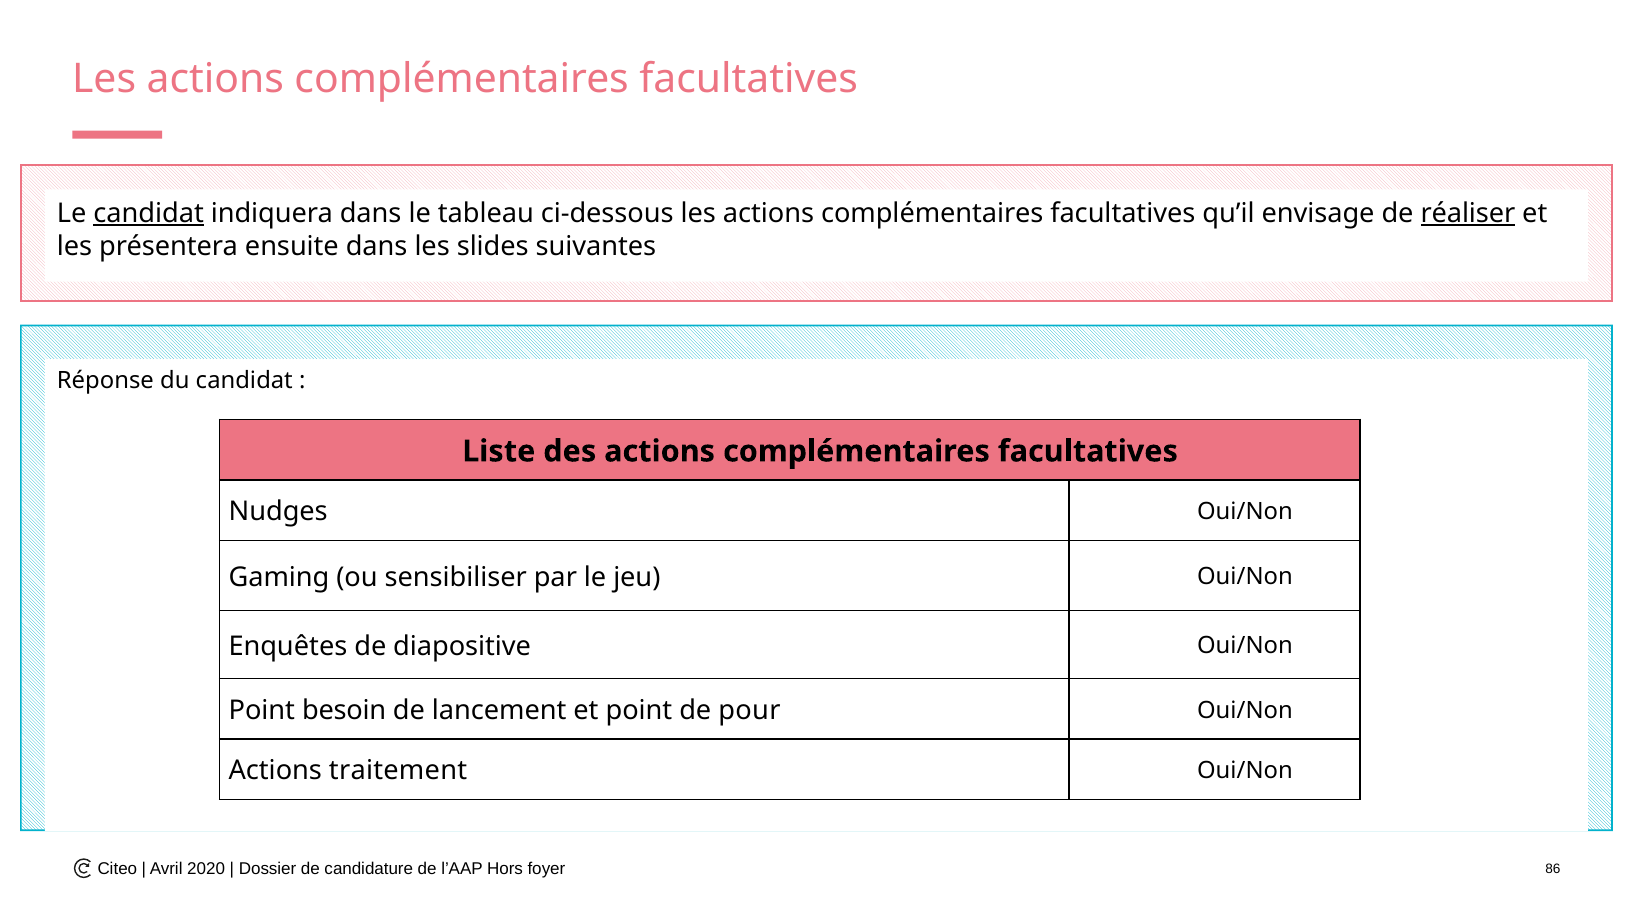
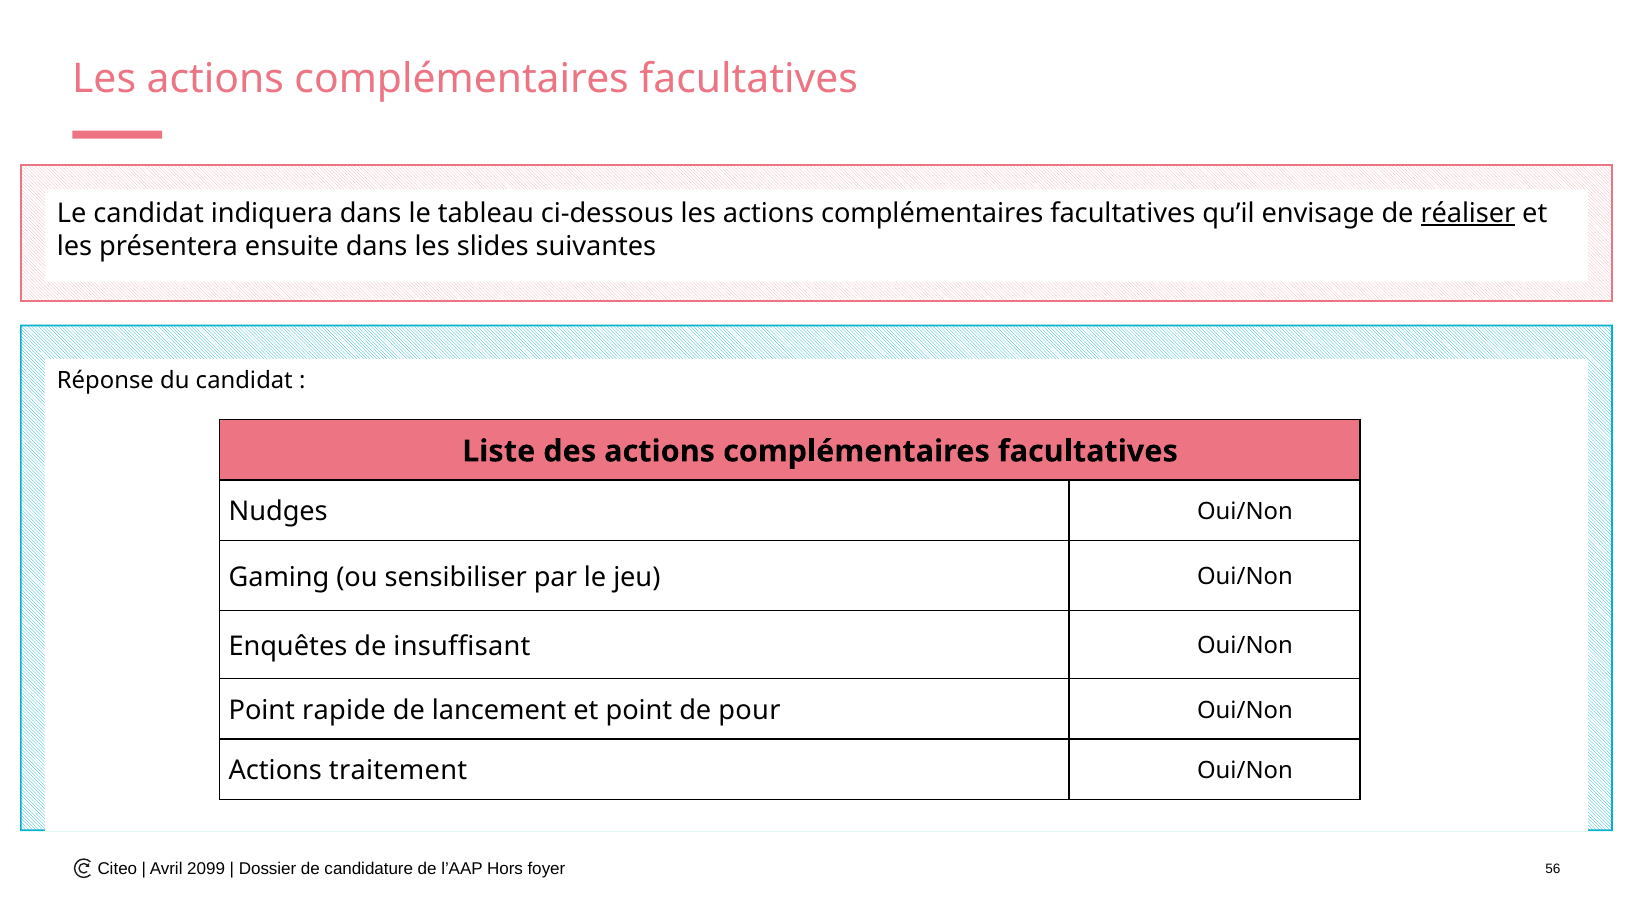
candidat at (149, 213) underline: present -> none
diapositive: diapositive -> insuffisant
besoin: besoin -> rapide
2020: 2020 -> 2099
86: 86 -> 56
